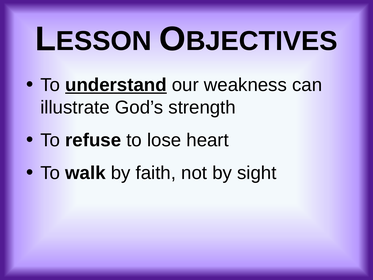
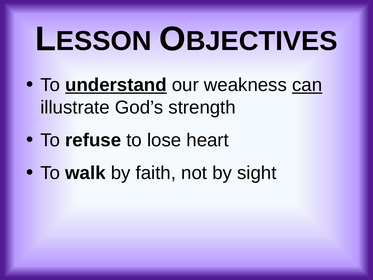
can underline: none -> present
